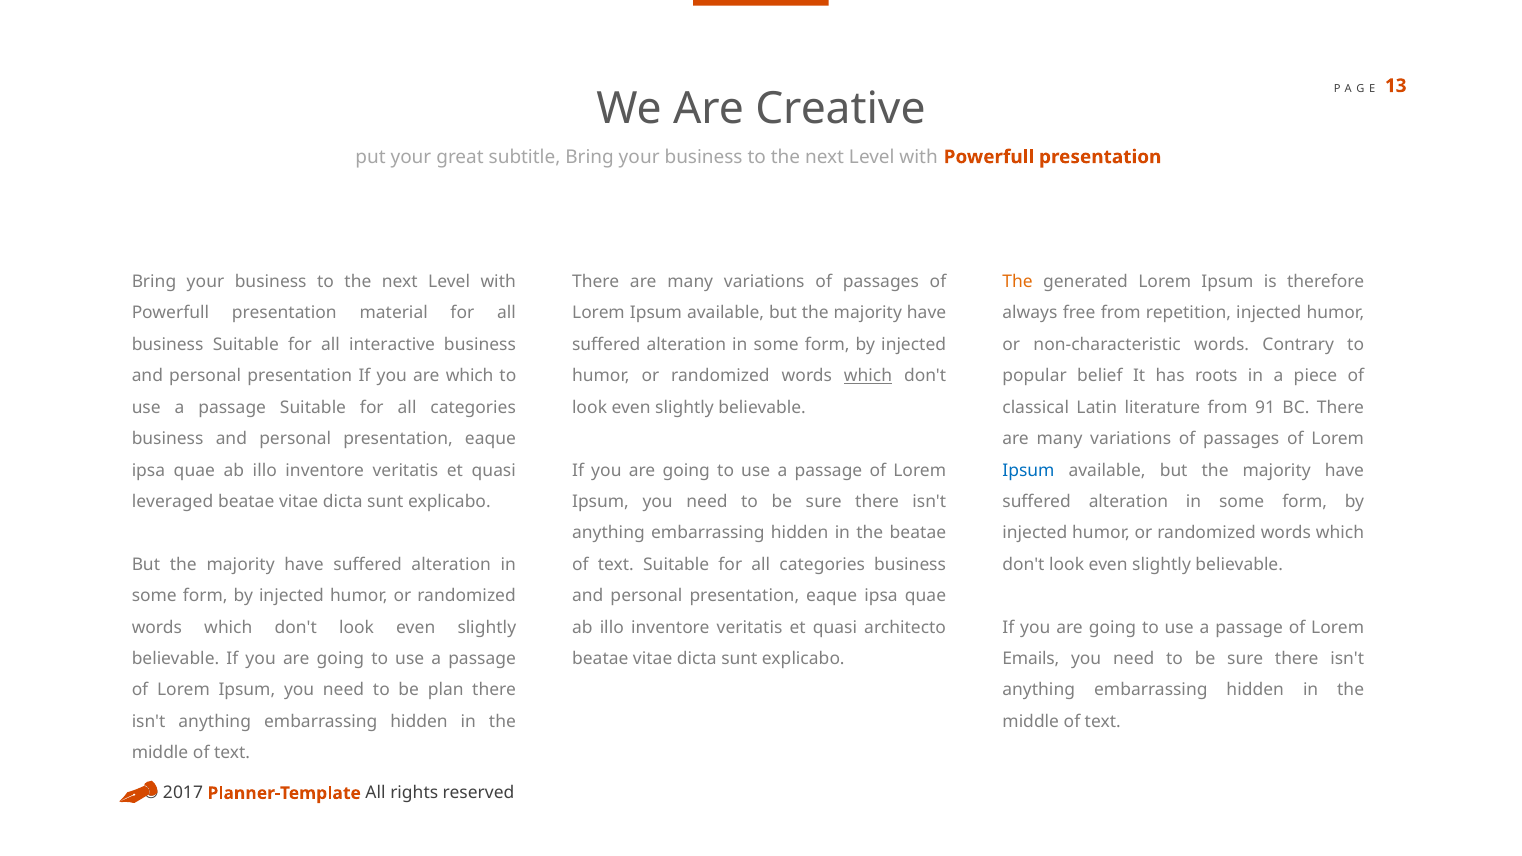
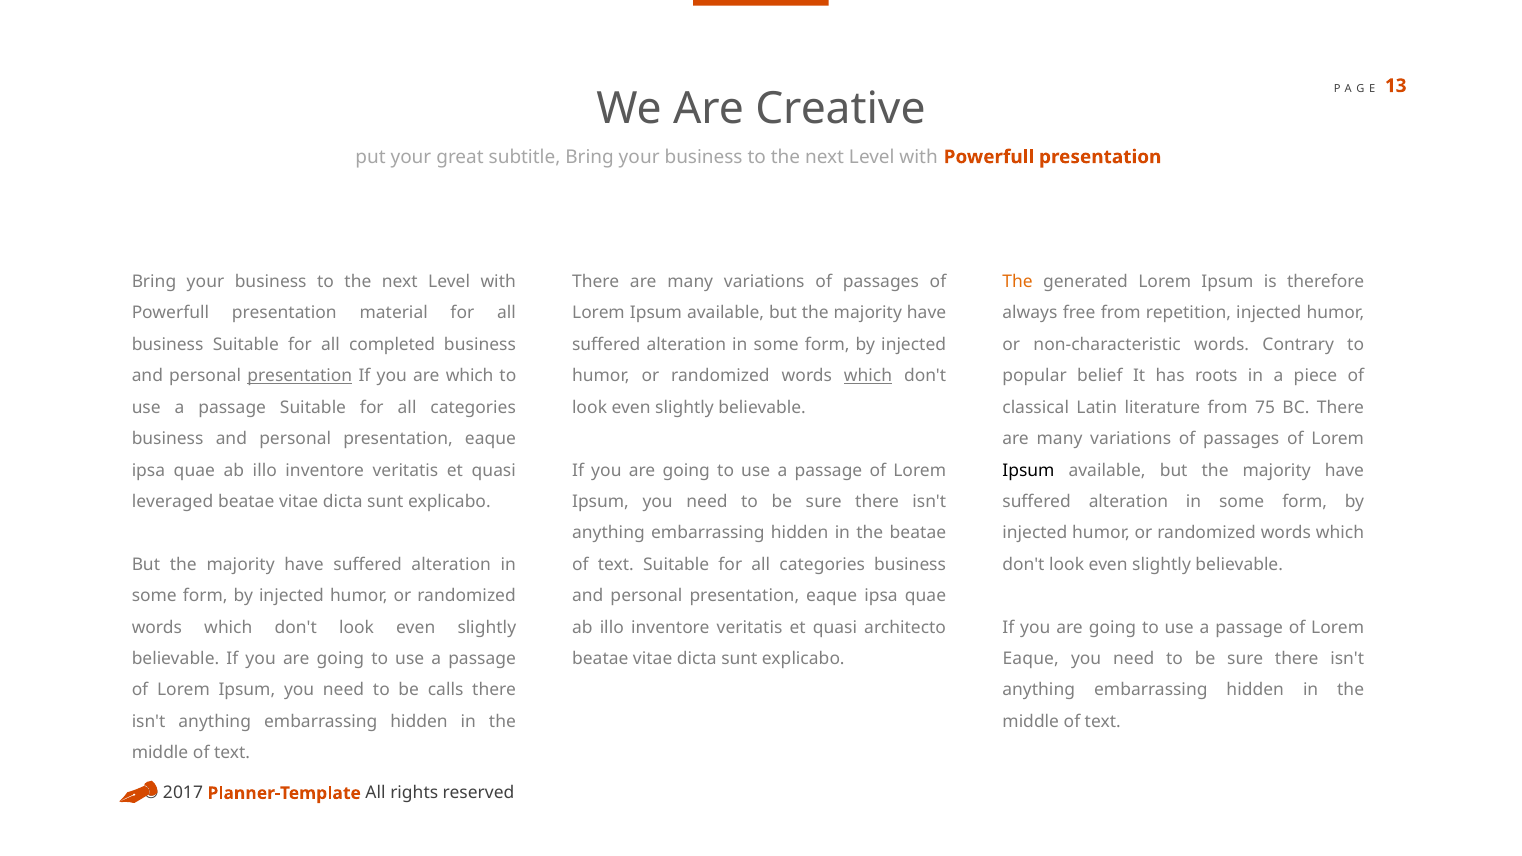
interactive: interactive -> completed
presentation at (300, 376) underline: none -> present
91: 91 -> 75
Ipsum at (1028, 470) colour: blue -> black
Emails at (1031, 659): Emails -> Eaque
plan: plan -> calls
